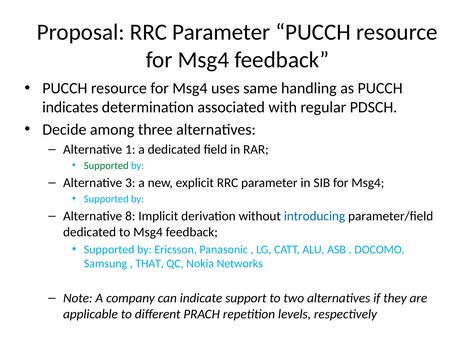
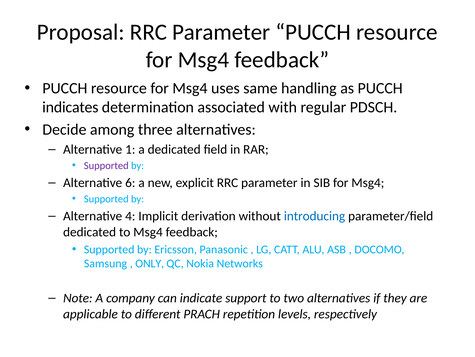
Supported at (106, 165) colour: green -> purple
3: 3 -> 6
8: 8 -> 4
THAT: THAT -> ONLY
